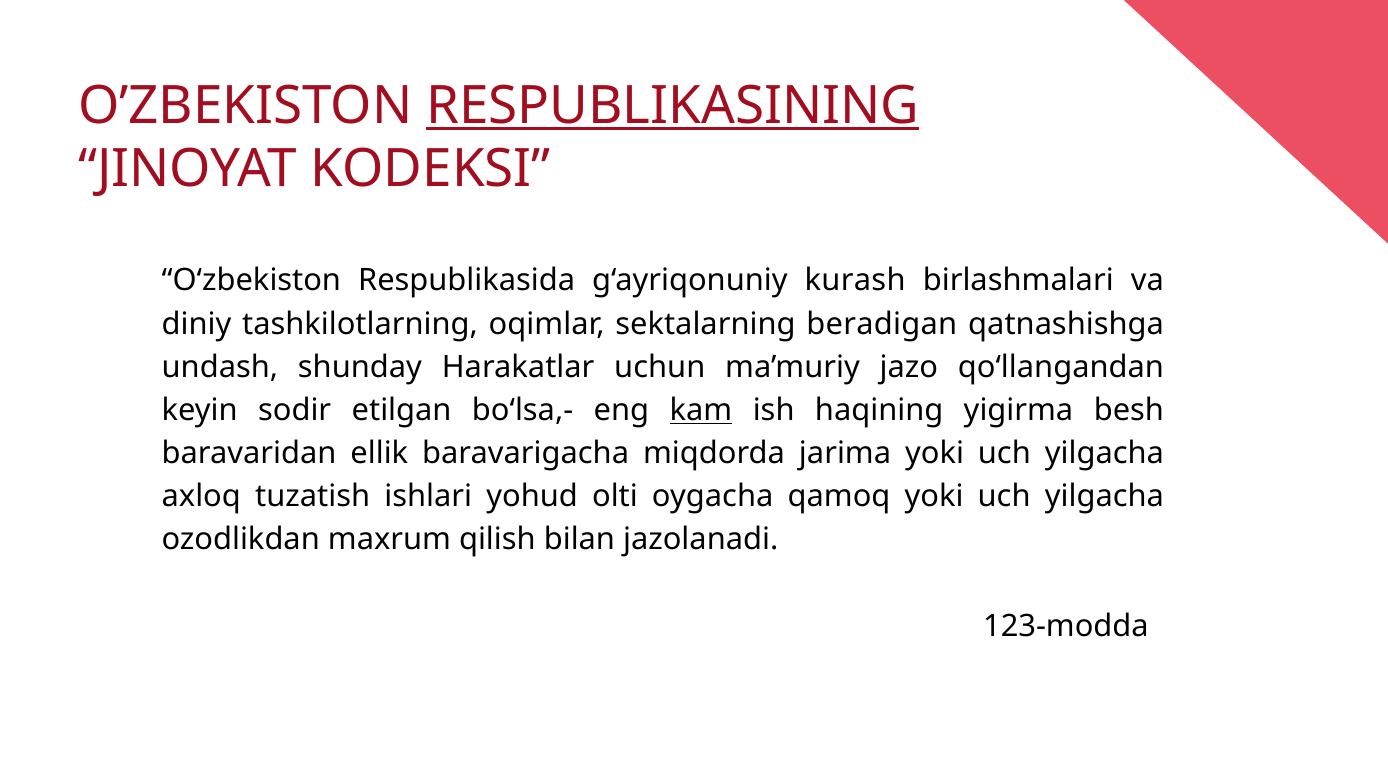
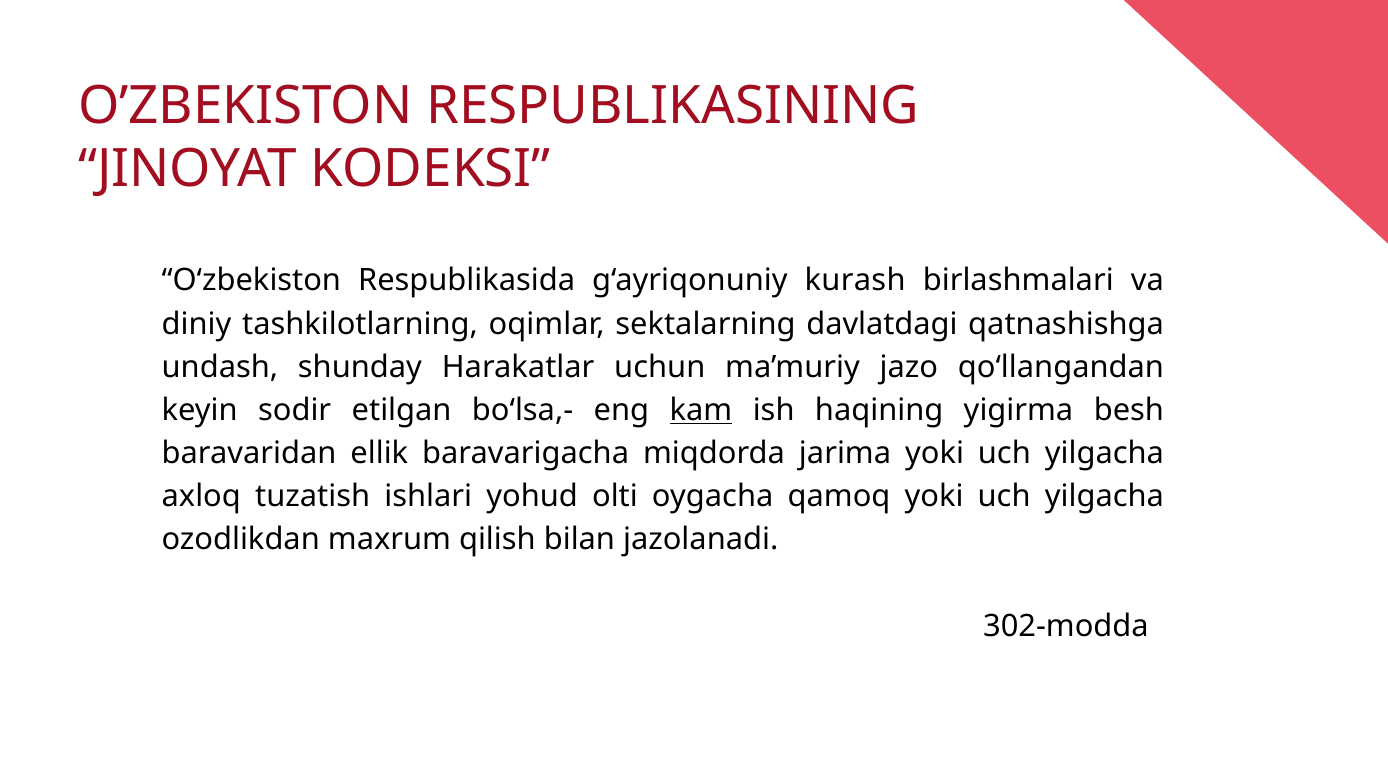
RESPUBLIKASINING underline: present -> none
beradigan: beradigan -> davlatdagi
123-modda: 123-modda -> 302-modda
